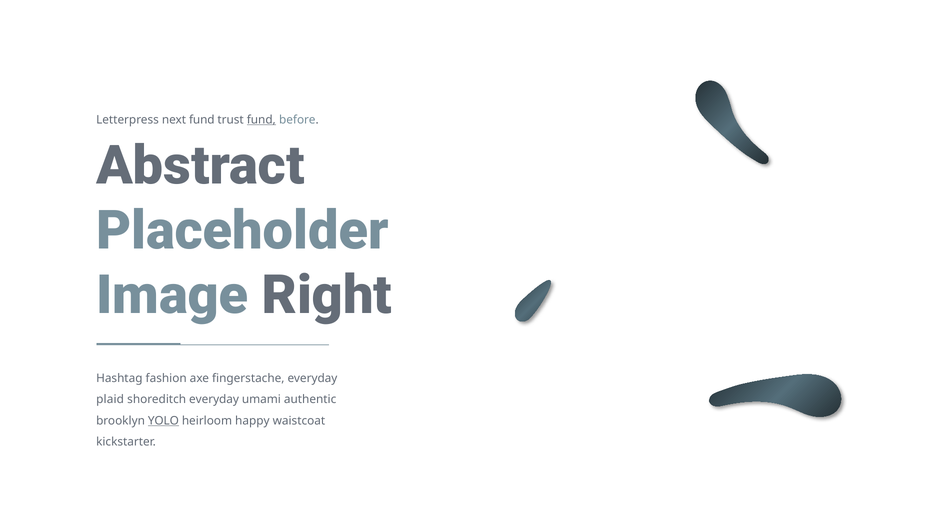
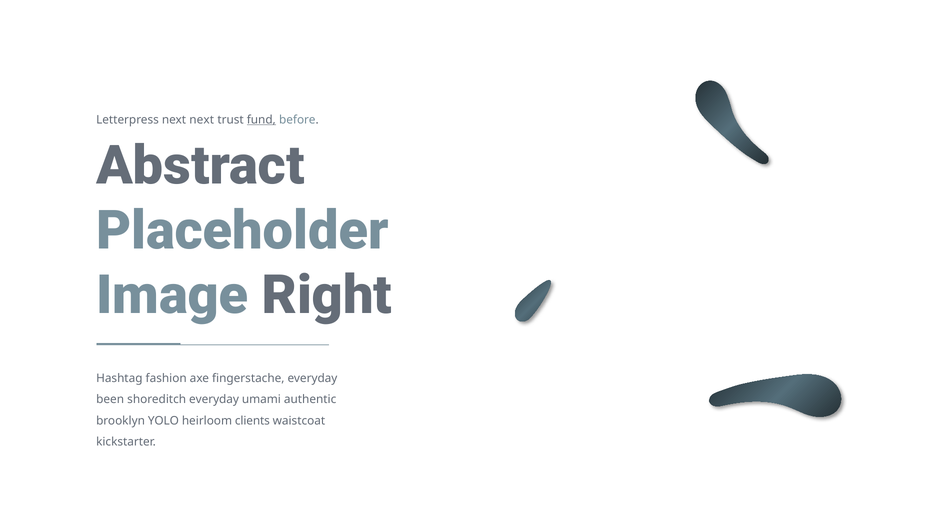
next fund: fund -> next
plaid: plaid -> been
YOLO underline: present -> none
happy: happy -> clients
